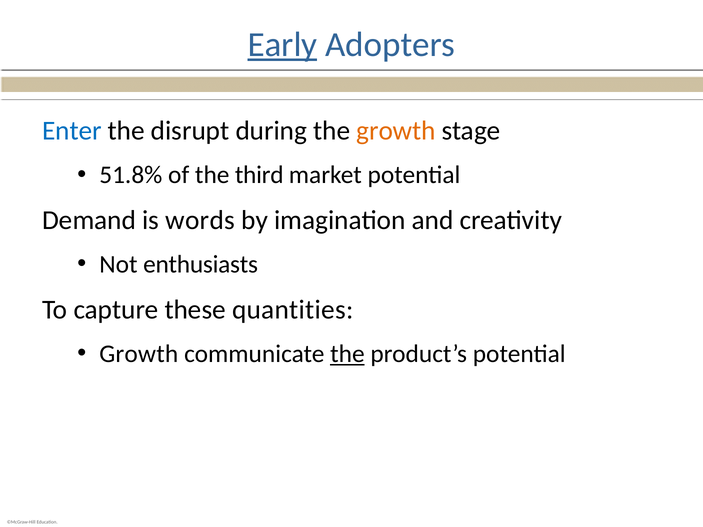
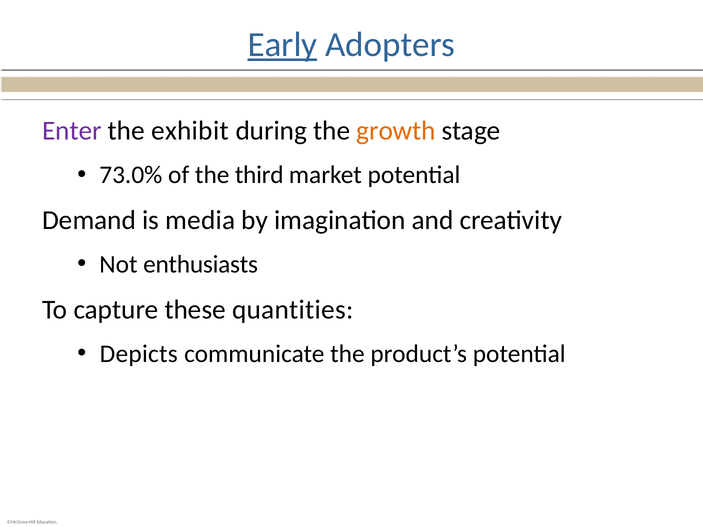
Enter colour: blue -> purple
disrupt: disrupt -> exhibit
51.8%: 51.8% -> 73.0%
words: words -> media
Growth at (139, 354): Growth -> Depicts
the at (347, 354) underline: present -> none
